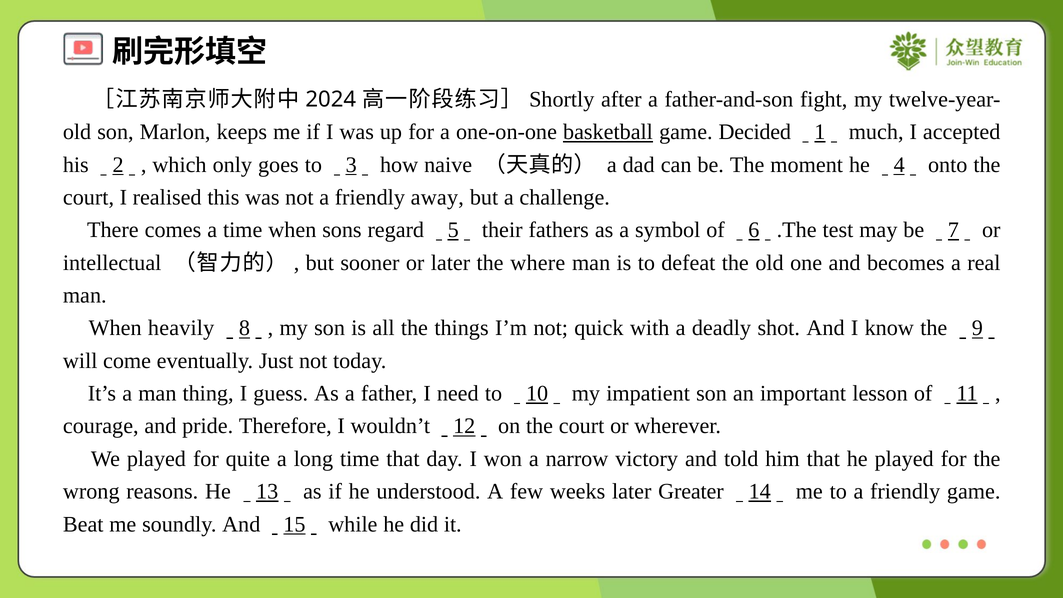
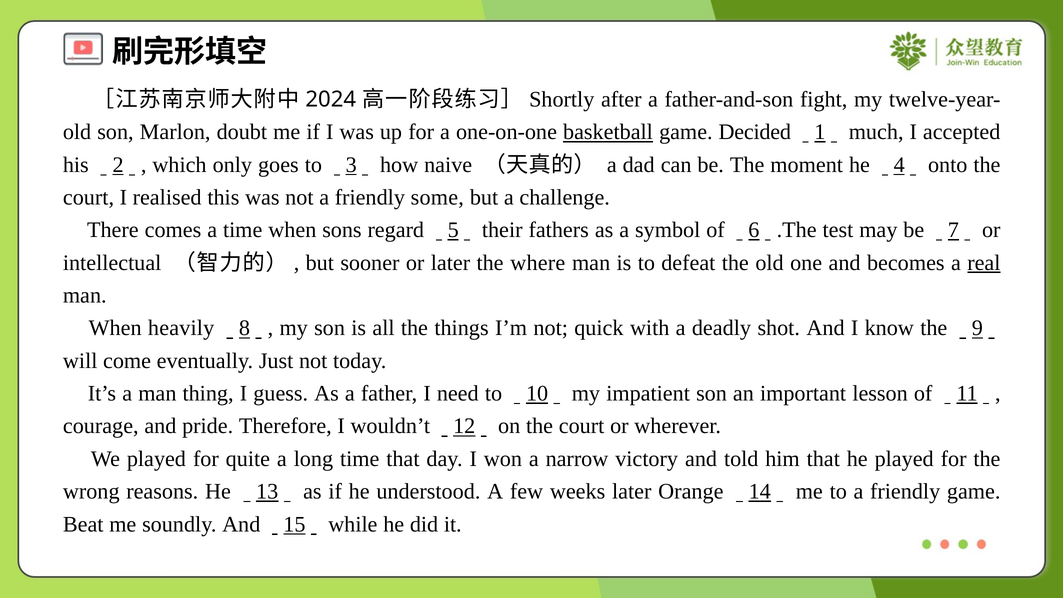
keeps: keeps -> doubt
away: away -> some
real underline: none -> present
Greater: Greater -> Orange
